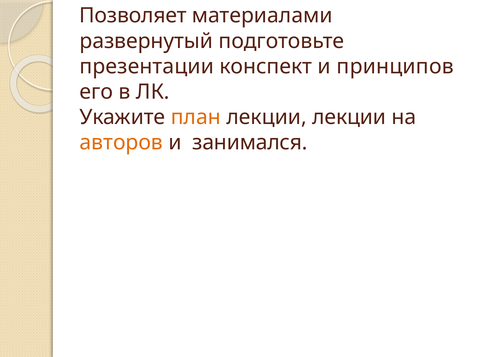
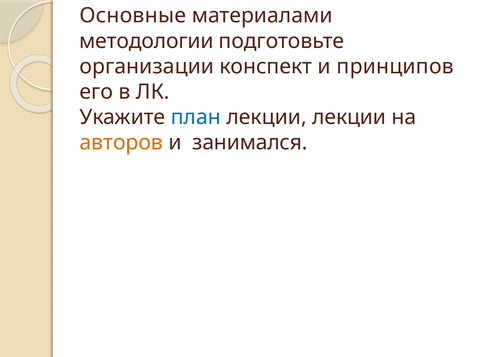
Позволяет: Позволяет -> Основные
развернутый: развернутый -> методологии
презентации: презентации -> организации
план colour: orange -> blue
